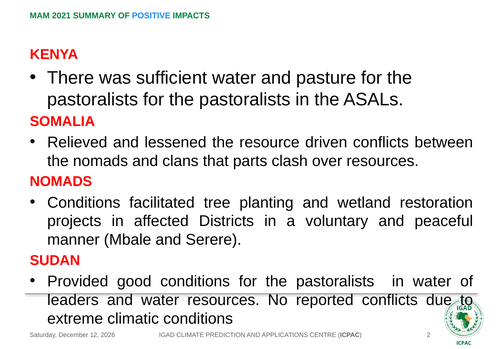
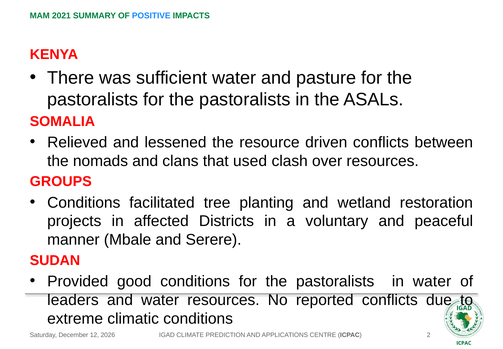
parts: parts -> used
NOMADS at (61, 181): NOMADS -> GROUPS
